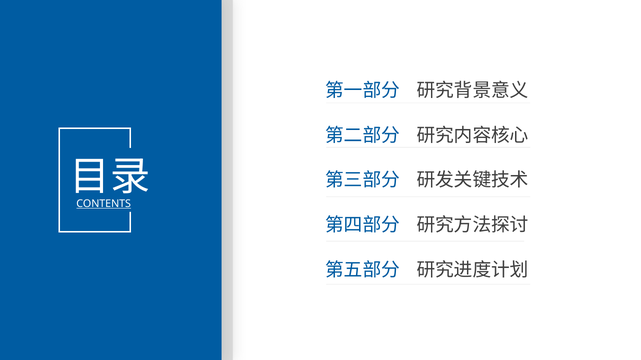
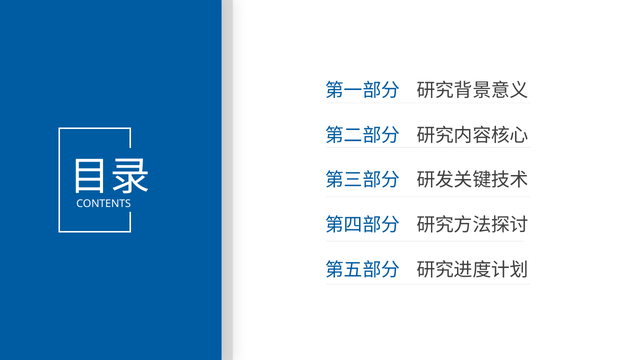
CONTENTS underline: present -> none
